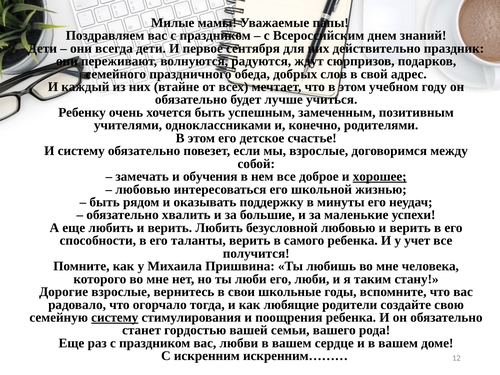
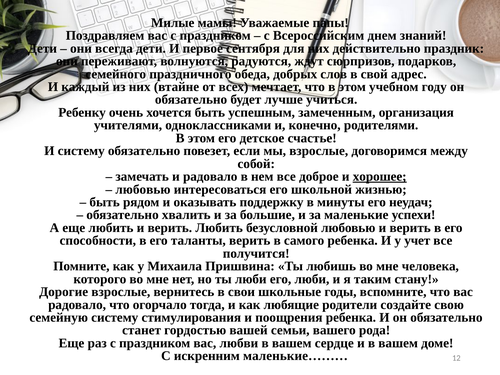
позитивным: позитивным -> организация
и обучения: обучения -> радовало
систему at (115, 317) underline: present -> none
искренним………: искренним……… -> маленькие………
